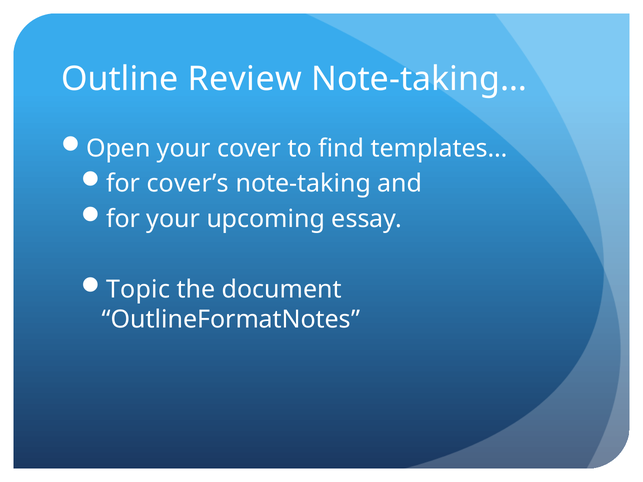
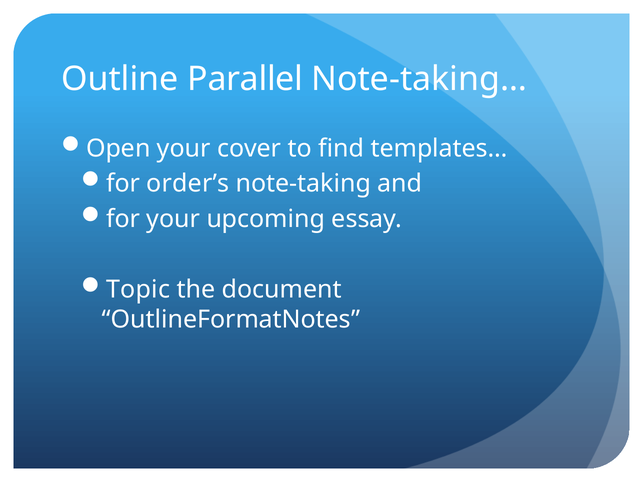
Review: Review -> Parallel
cover’s: cover’s -> order’s
